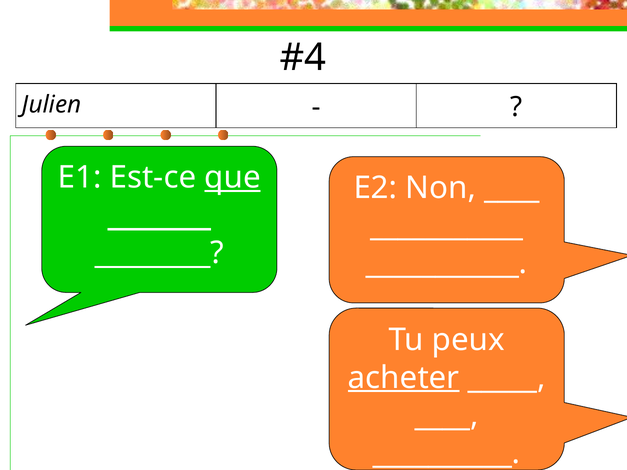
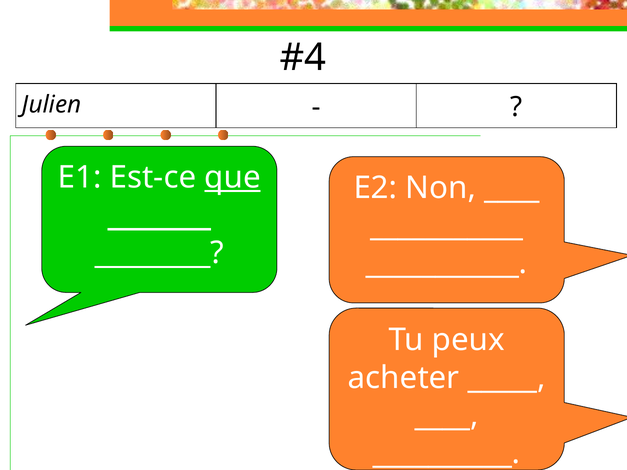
acheter underline: present -> none
